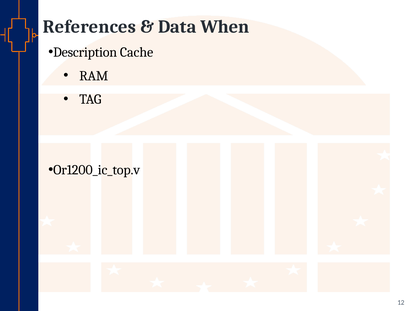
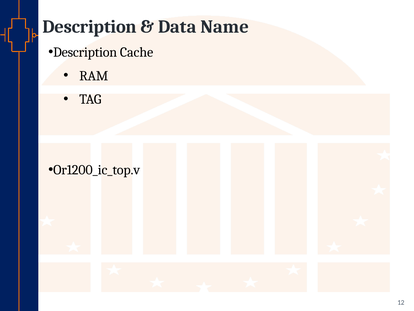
References at (89, 27): References -> Description
When: When -> Name
